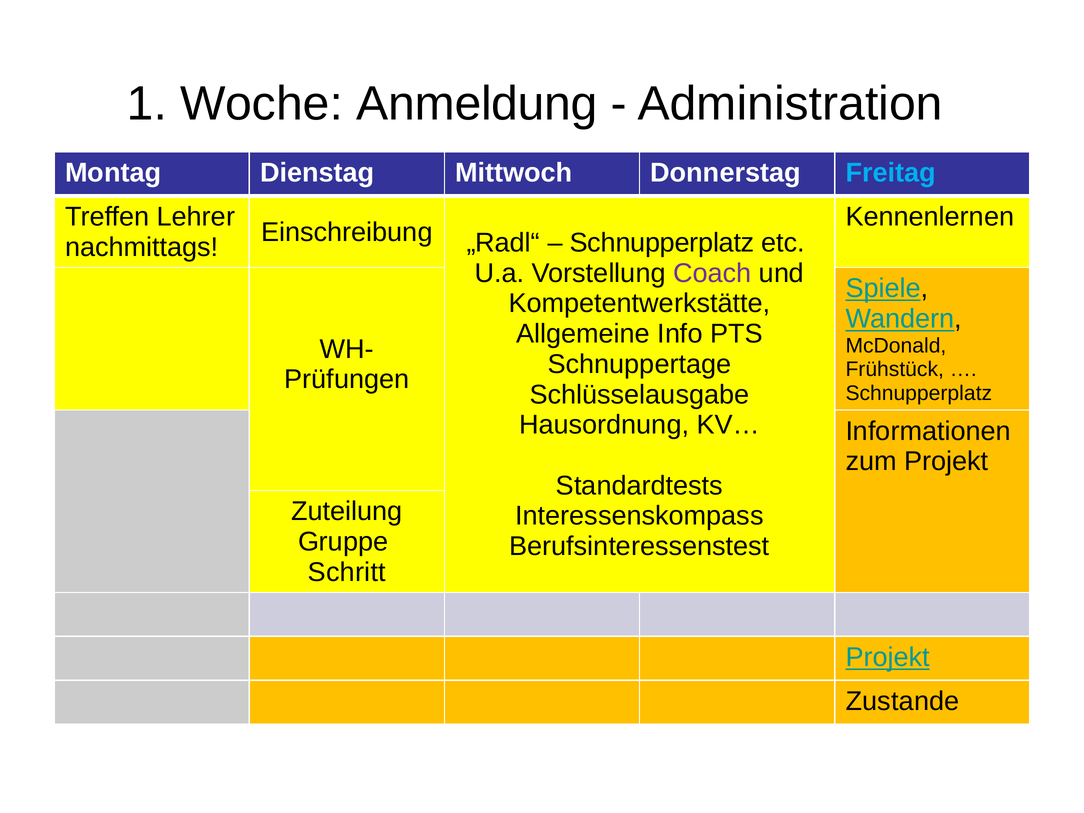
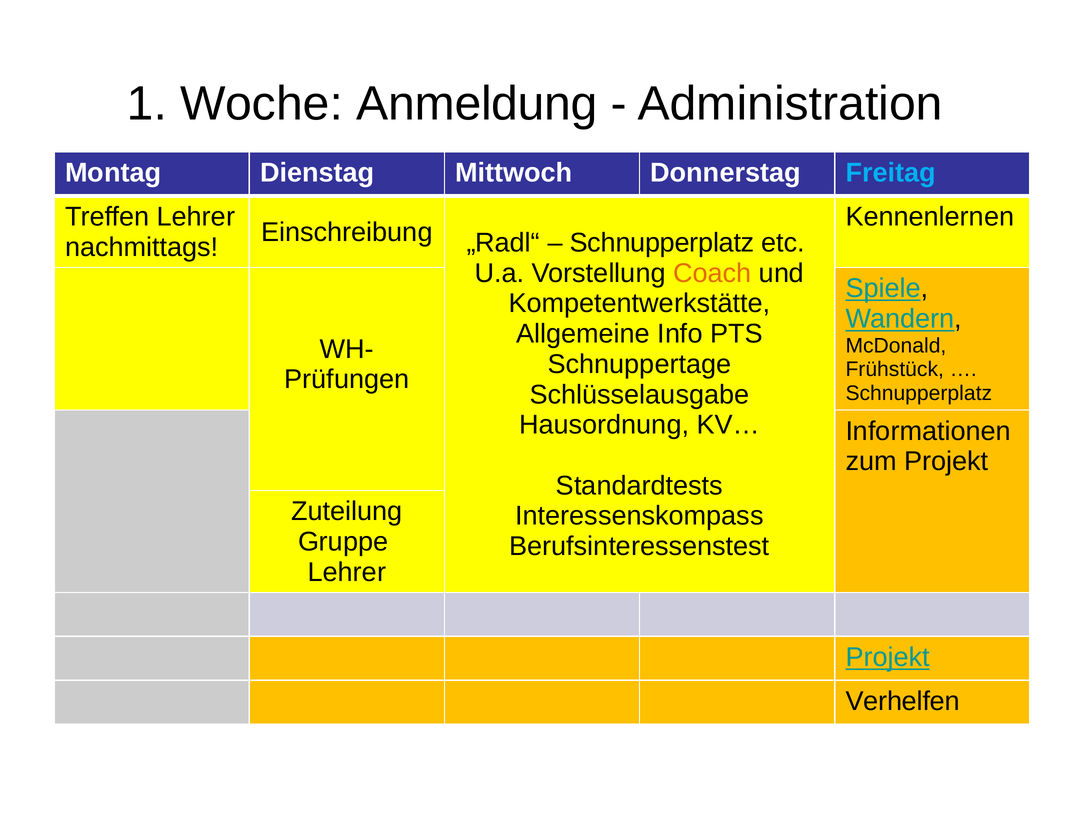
Coach colour: purple -> orange
Schritt at (347, 572): Schritt -> Lehrer
Zustande: Zustande -> Verhelfen
